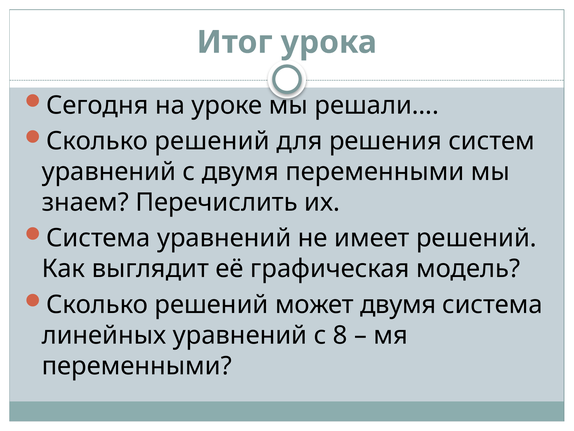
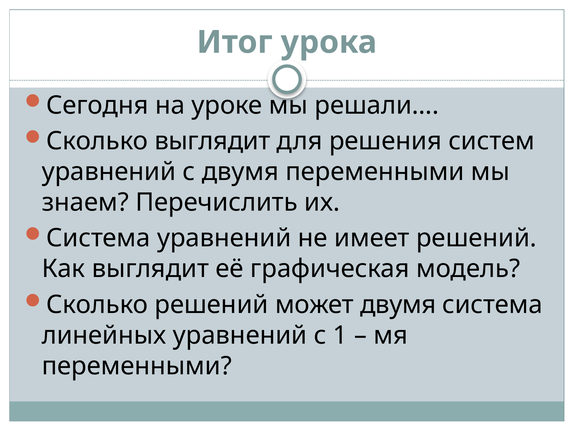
решений at (212, 141): решений -> выглядит
8: 8 -> 1
